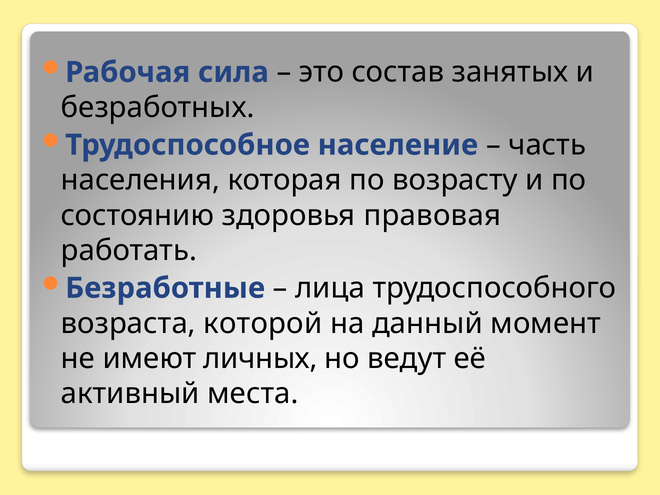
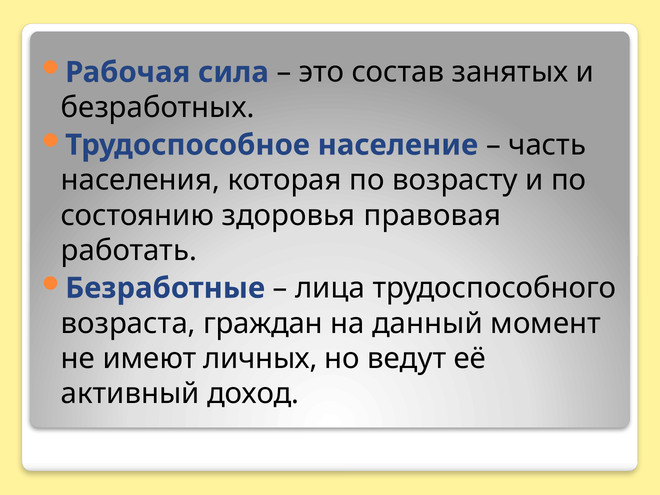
которой: которой -> граждан
места: места -> доход
